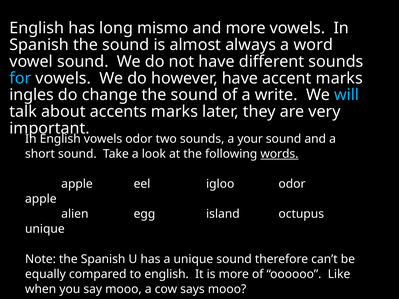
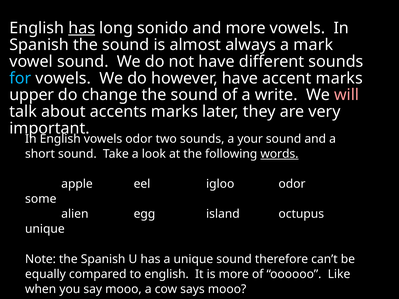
has at (82, 28) underline: none -> present
mismo: mismo -> sonido
word: word -> mark
ingles: ingles -> upper
will colour: light blue -> pink
apple at (41, 199): apple -> some
